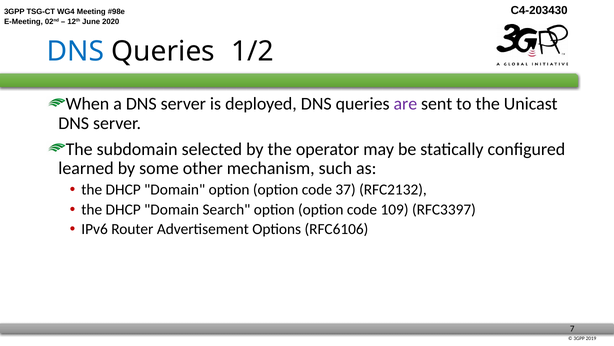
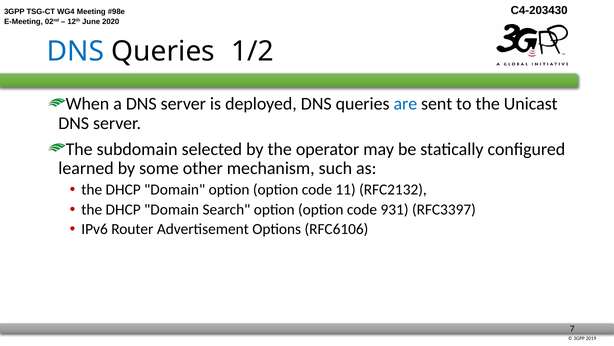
are colour: purple -> blue
37: 37 -> 11
109: 109 -> 931
